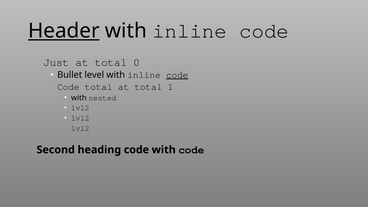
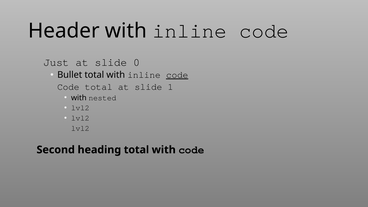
Header underline: present -> none
total at (111, 62): total -> slide
Bullet level: level -> total
total at (148, 87): total -> slide
heading code: code -> total
